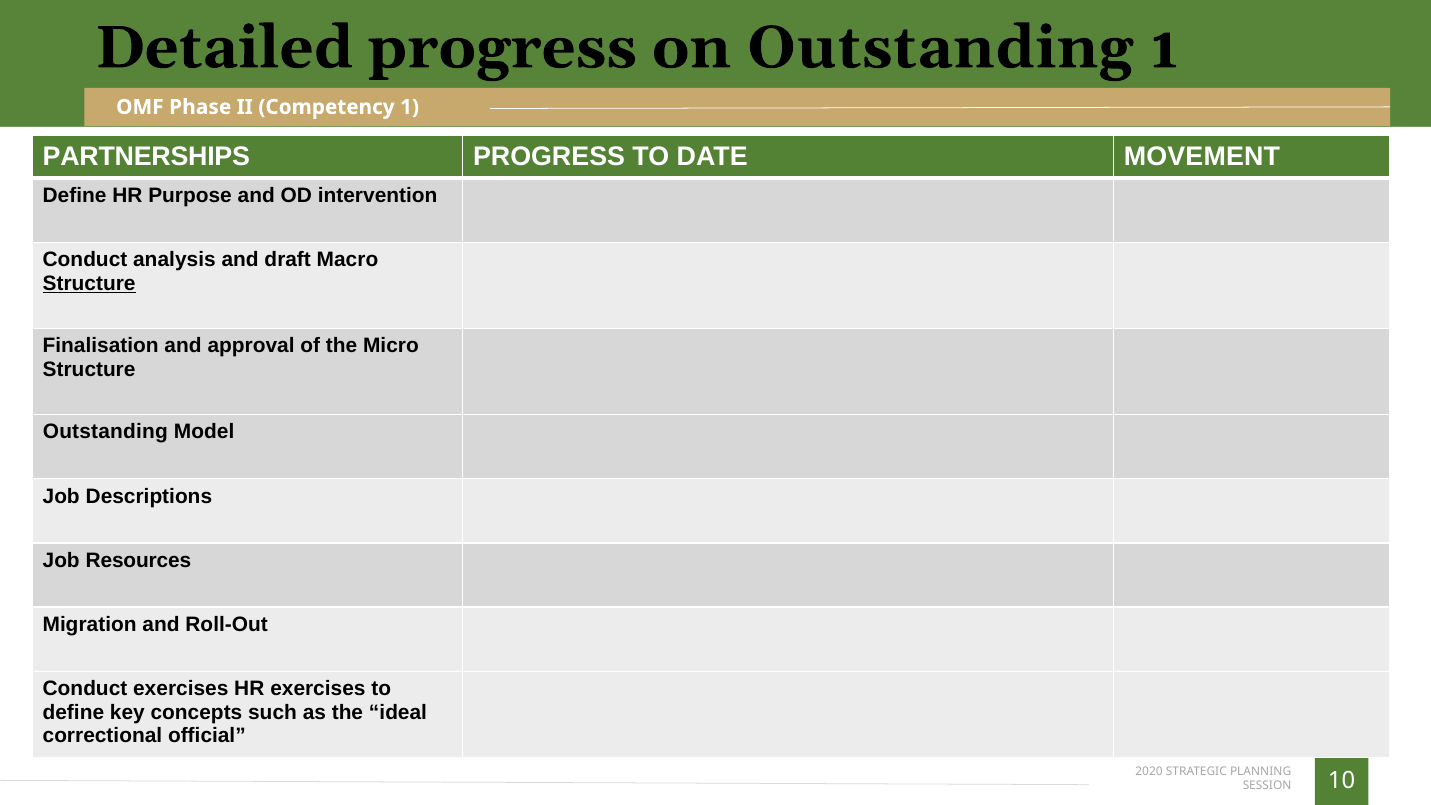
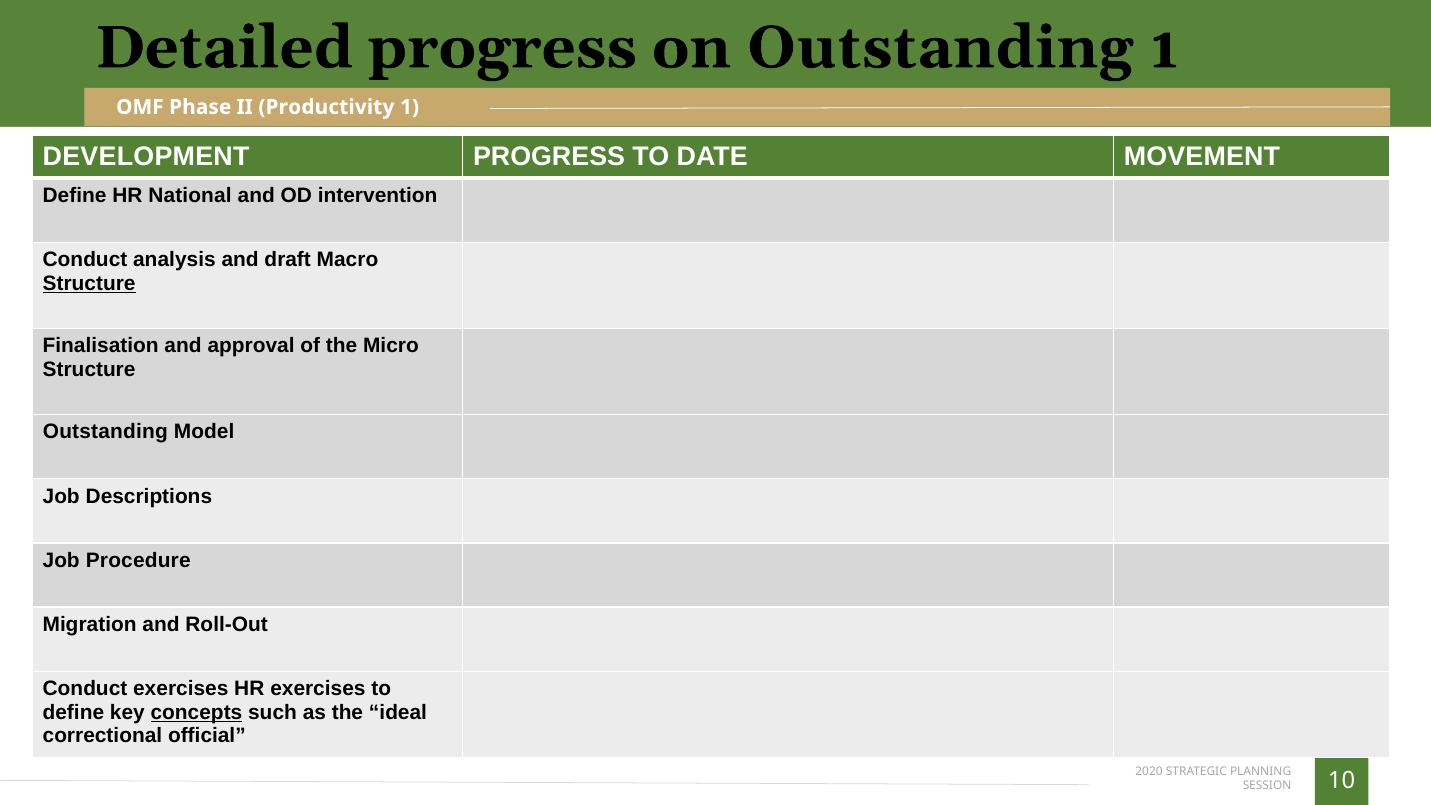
Competency: Competency -> Productivity
PARTNERSHIPS: PARTNERSHIPS -> DEVELOPMENT
Purpose: Purpose -> National
Resources: Resources -> Procedure
concepts underline: none -> present
